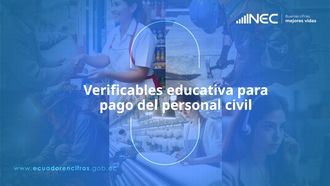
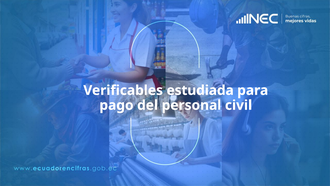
educativa: educativa -> estudiada
